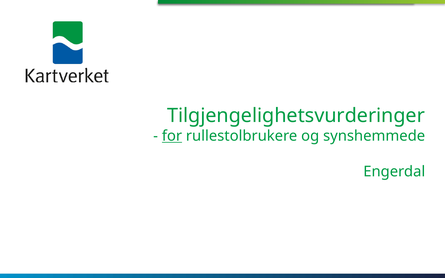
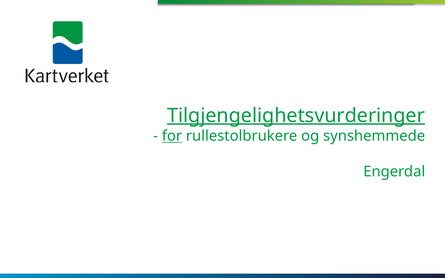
Tilgjengelighetsvurderinger underline: none -> present
